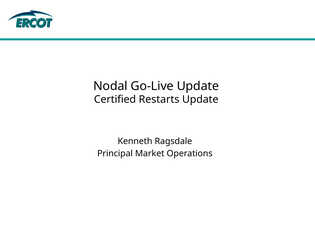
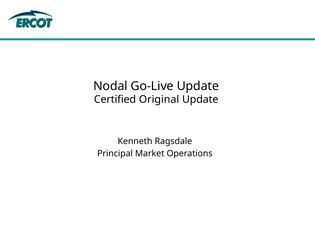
Restarts: Restarts -> Original
